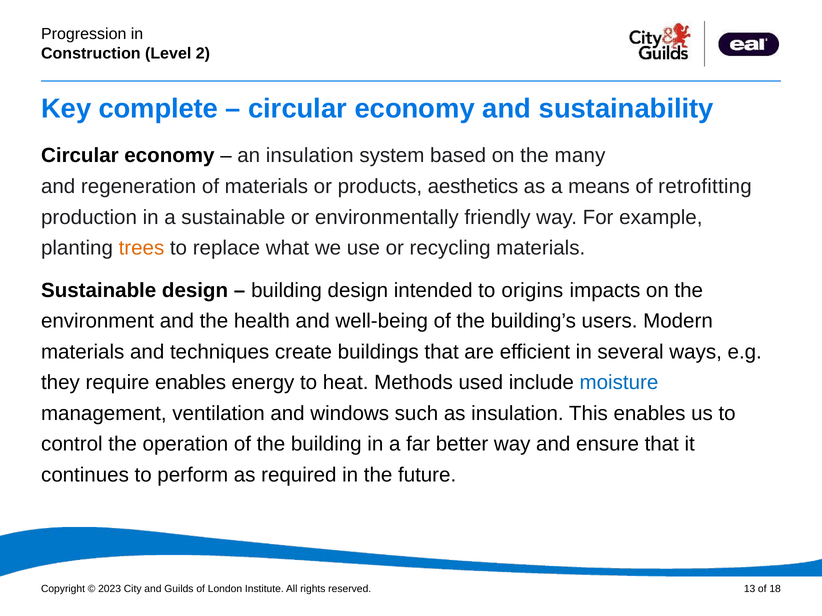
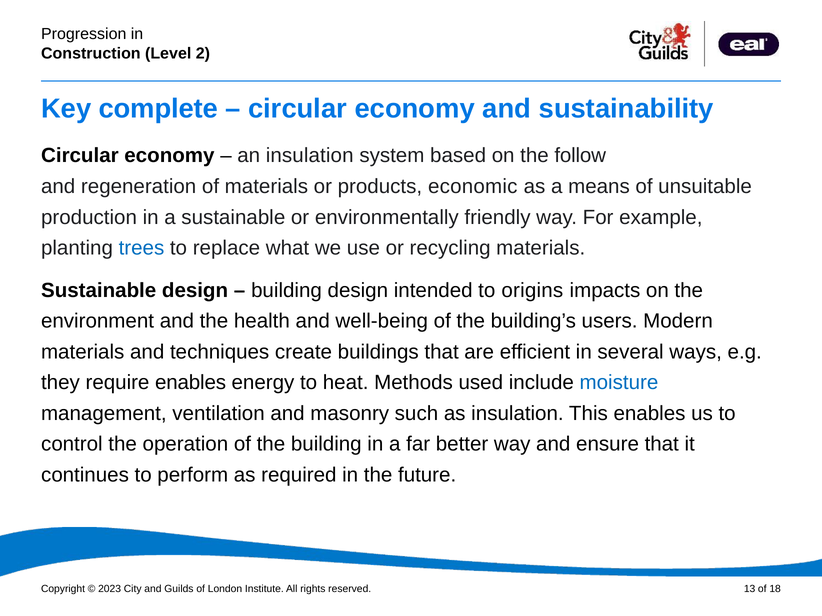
many: many -> follow
aesthetics: aesthetics -> economic
retrofitting: retrofitting -> unsuitable
trees colour: orange -> blue
windows: windows -> masonry
